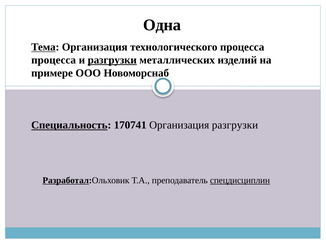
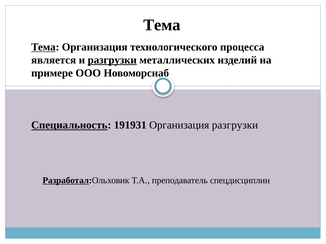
Одна at (162, 25): Одна -> Тема
процесса at (54, 60): процесса -> является
170741: 170741 -> 191931
спецдисциплин underline: present -> none
